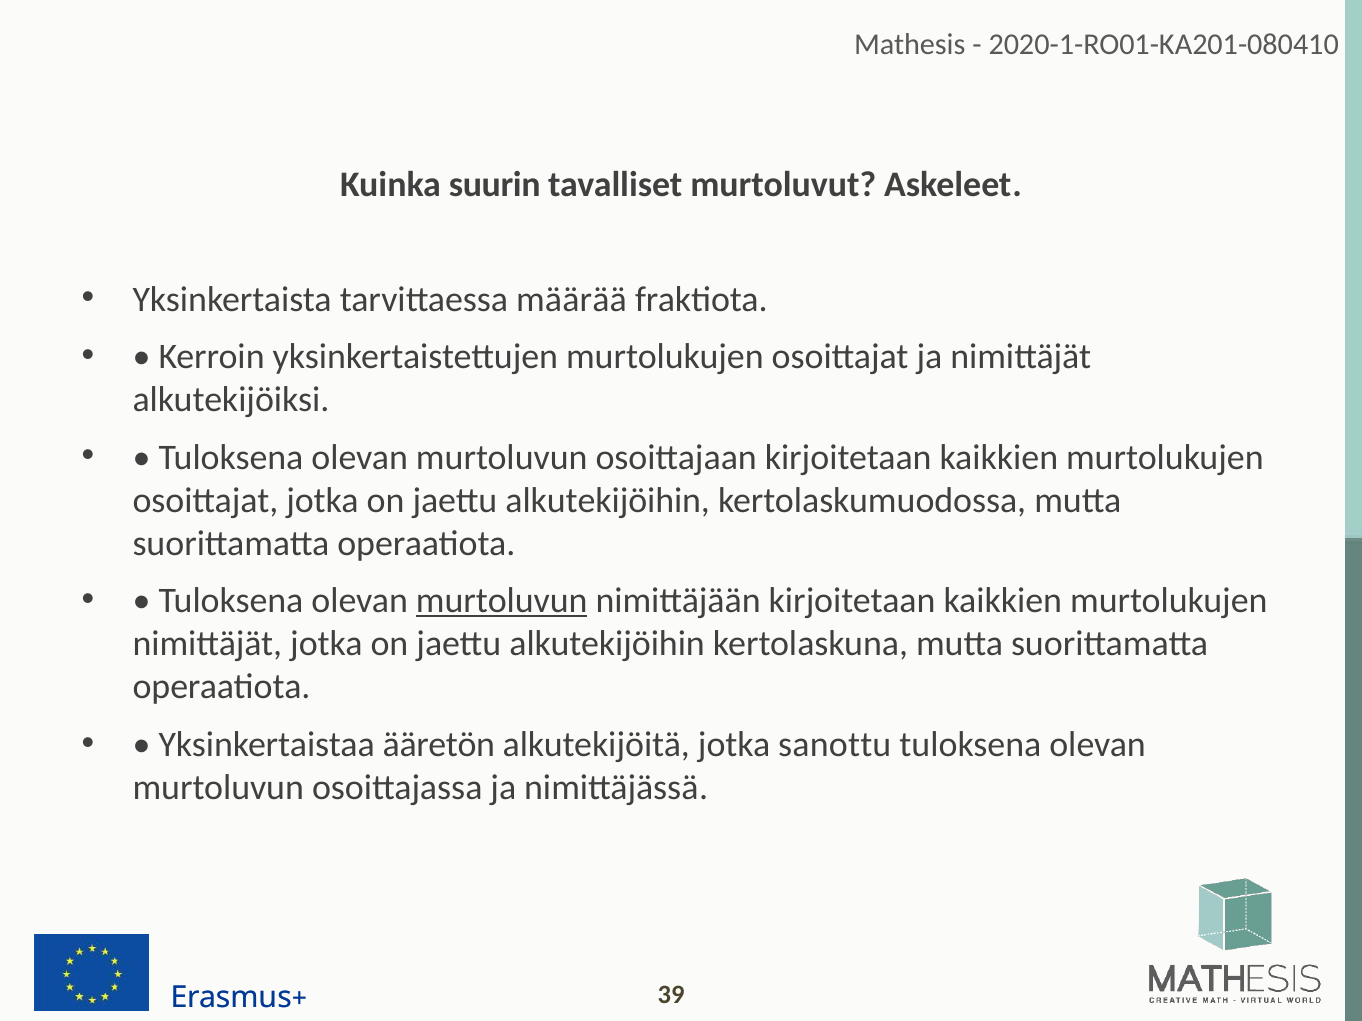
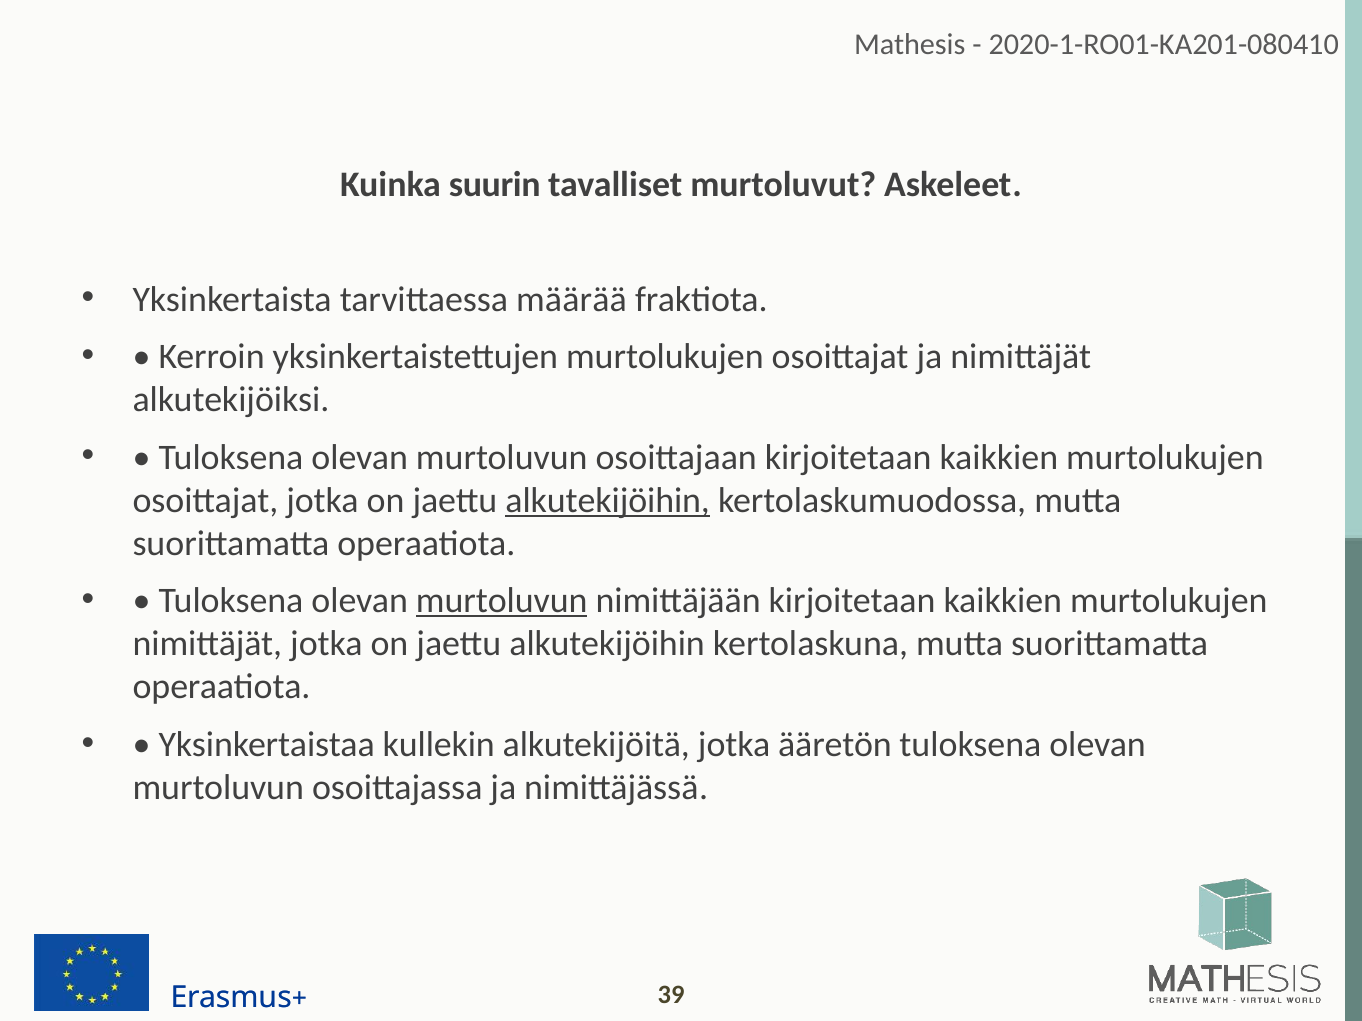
alkutekijöihin at (608, 501) underline: none -> present
ääretön: ääretön -> kullekin
sanottu: sanottu -> ääretön
